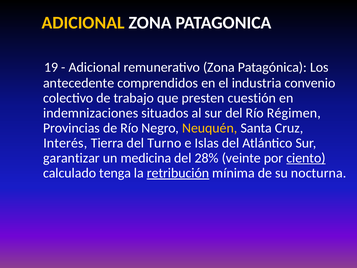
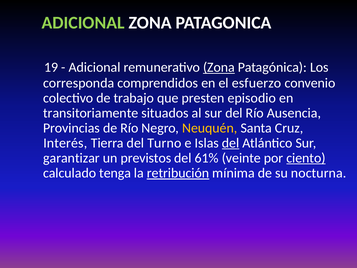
ADICIONAL at (83, 23) colour: yellow -> light green
Zona at (219, 67) underline: none -> present
antecedente: antecedente -> corresponda
industria: industria -> esfuerzo
cuestión: cuestión -> episodio
indemnizaciones: indemnizaciones -> transitoriamente
Régimen: Régimen -> Ausencia
del at (231, 143) underline: none -> present
medicina: medicina -> previstos
28%: 28% -> 61%
